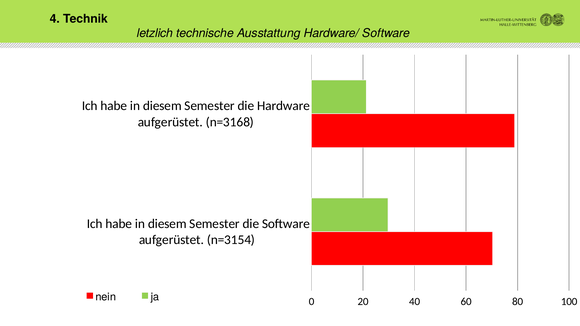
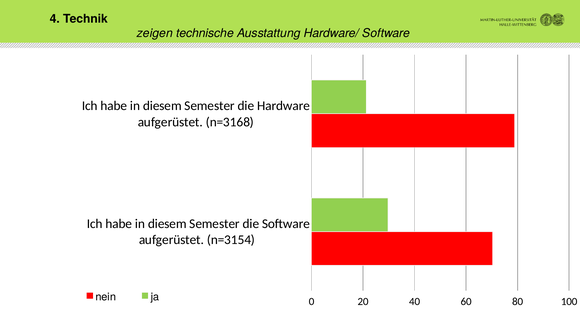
letzlich: letzlich -> zeigen
